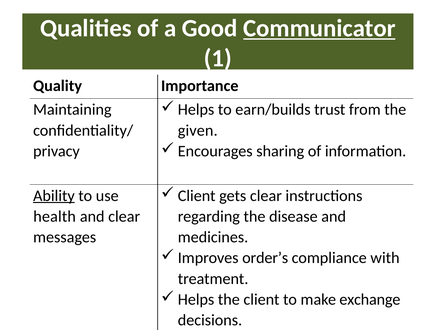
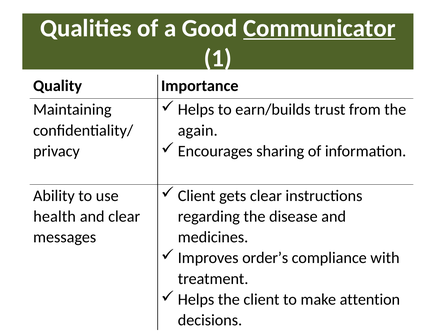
given: given -> again
Ability underline: present -> none
exchange: exchange -> attention
